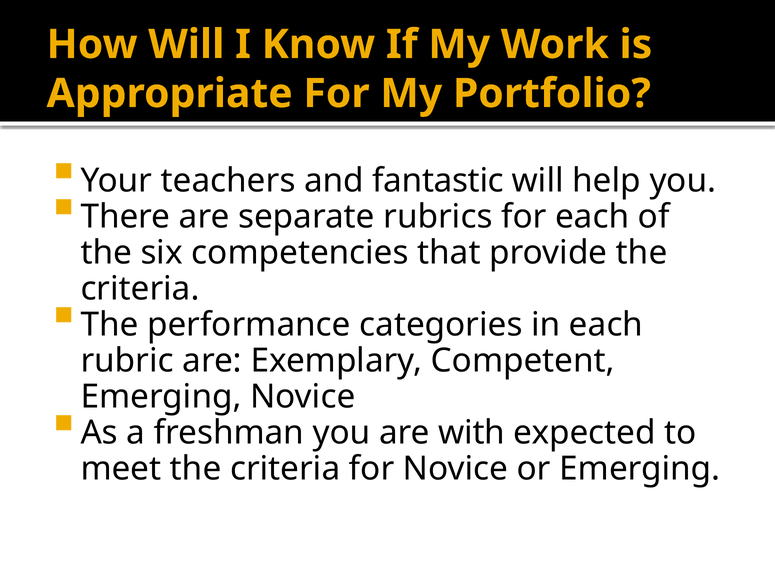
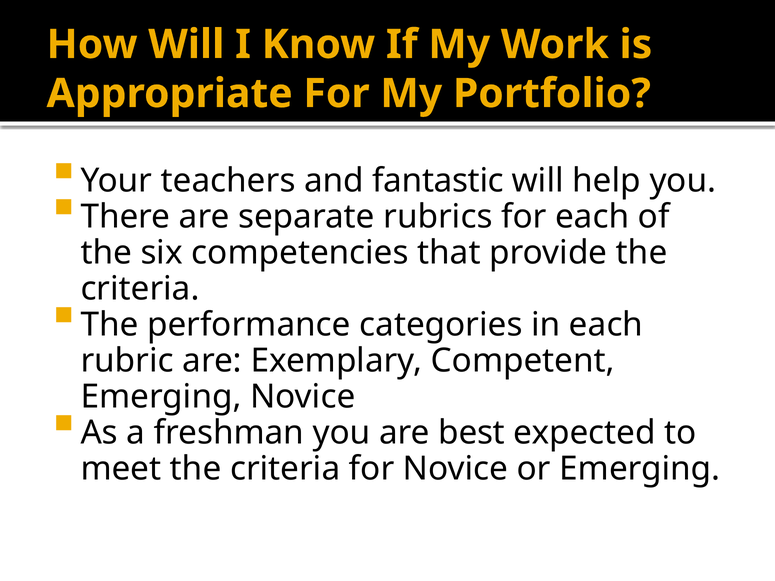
with: with -> best
